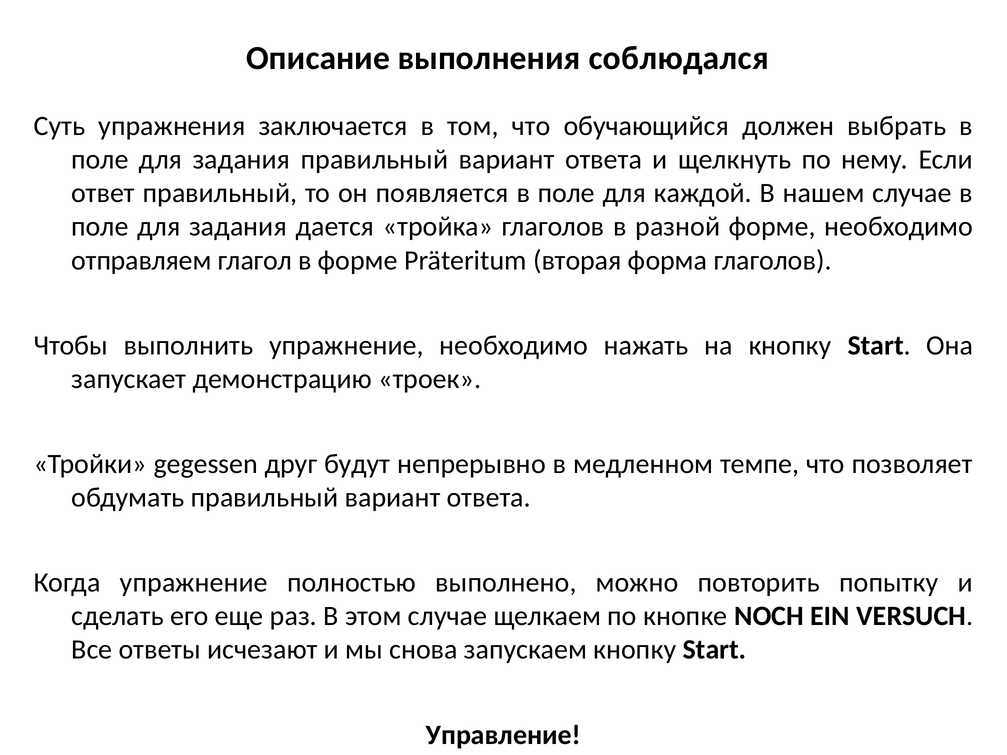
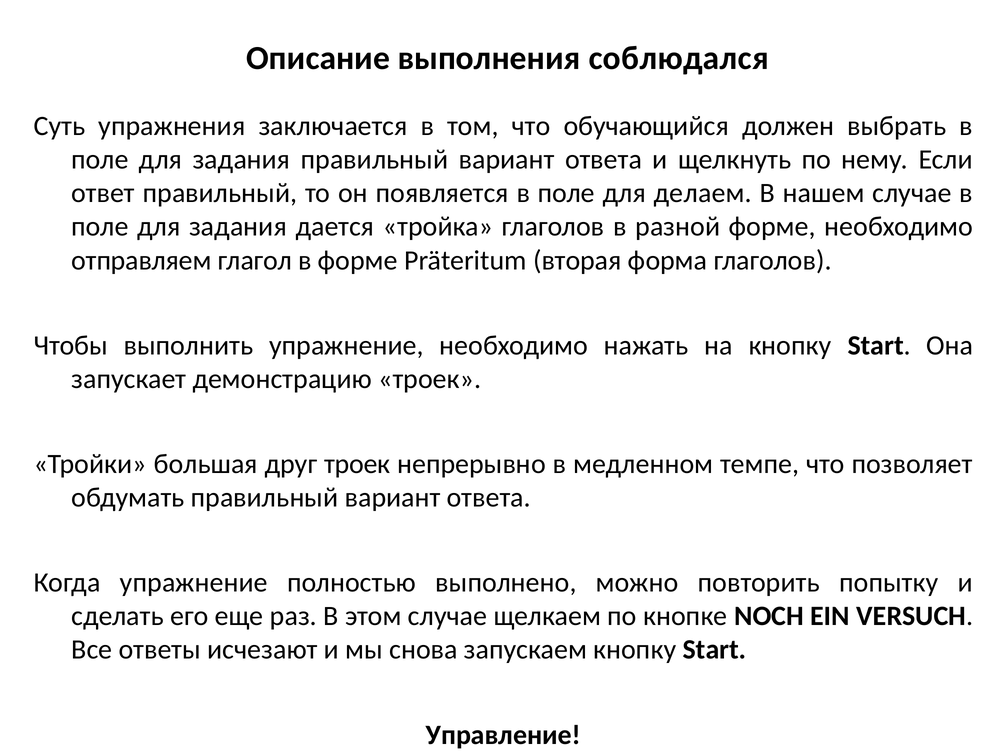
каждой: каждой -> делаем
gegessen: gegessen -> большая
друг будут: будут -> троек
